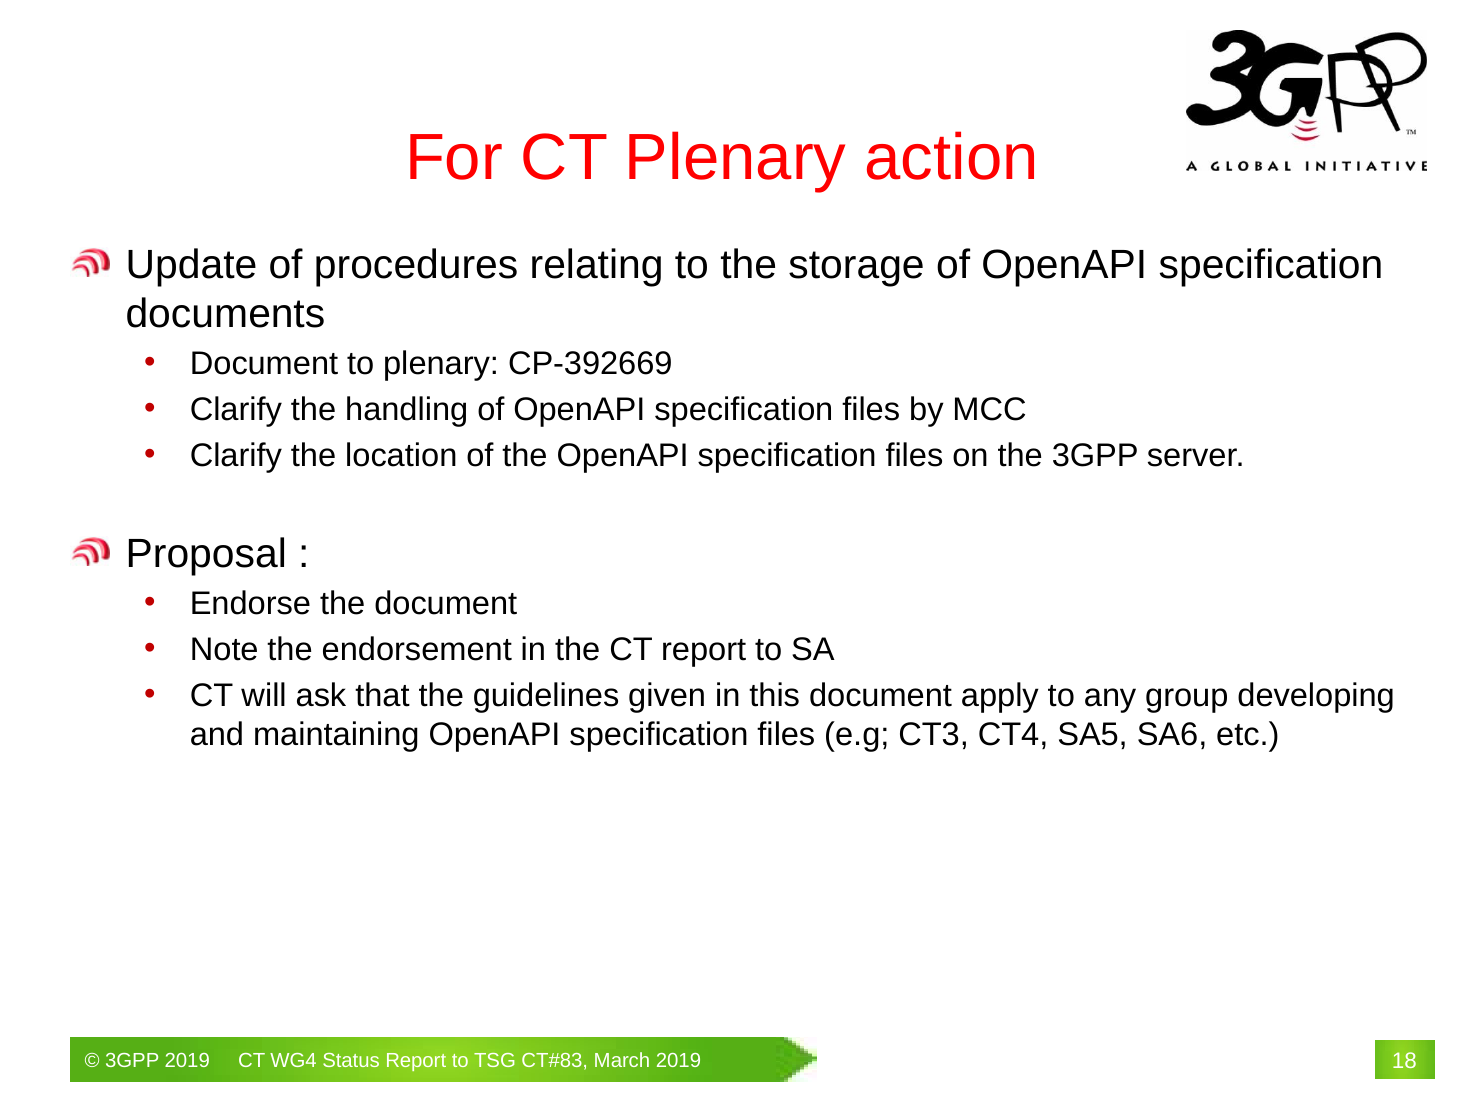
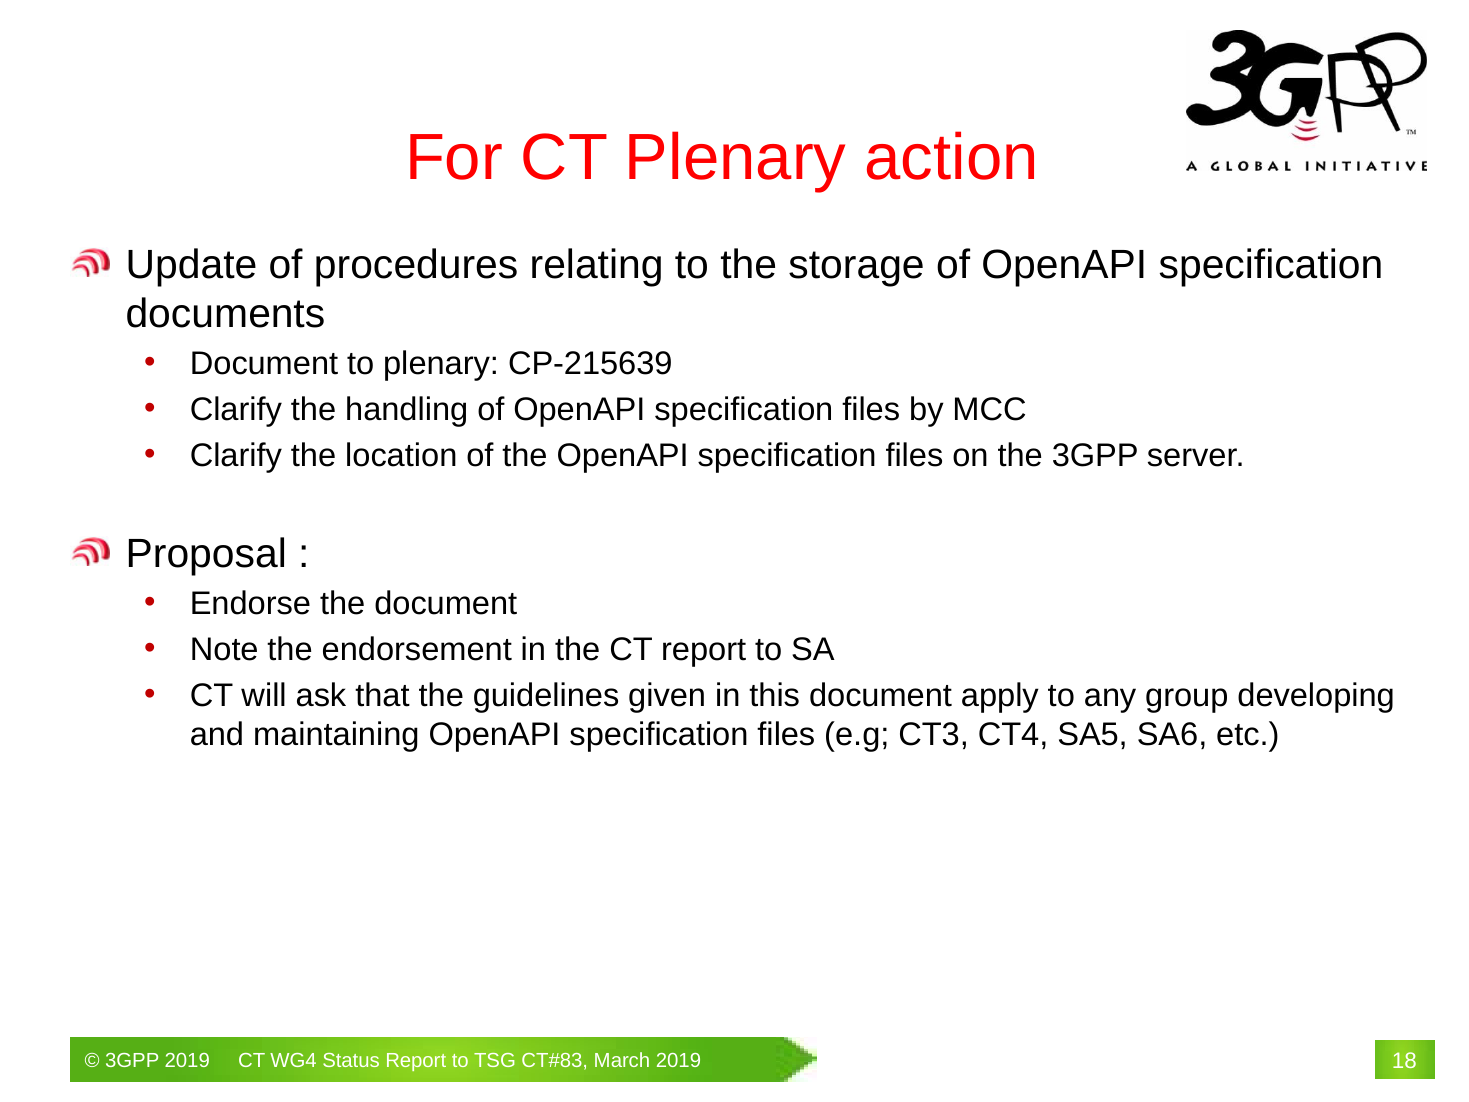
CP-392669: CP-392669 -> CP-215639
